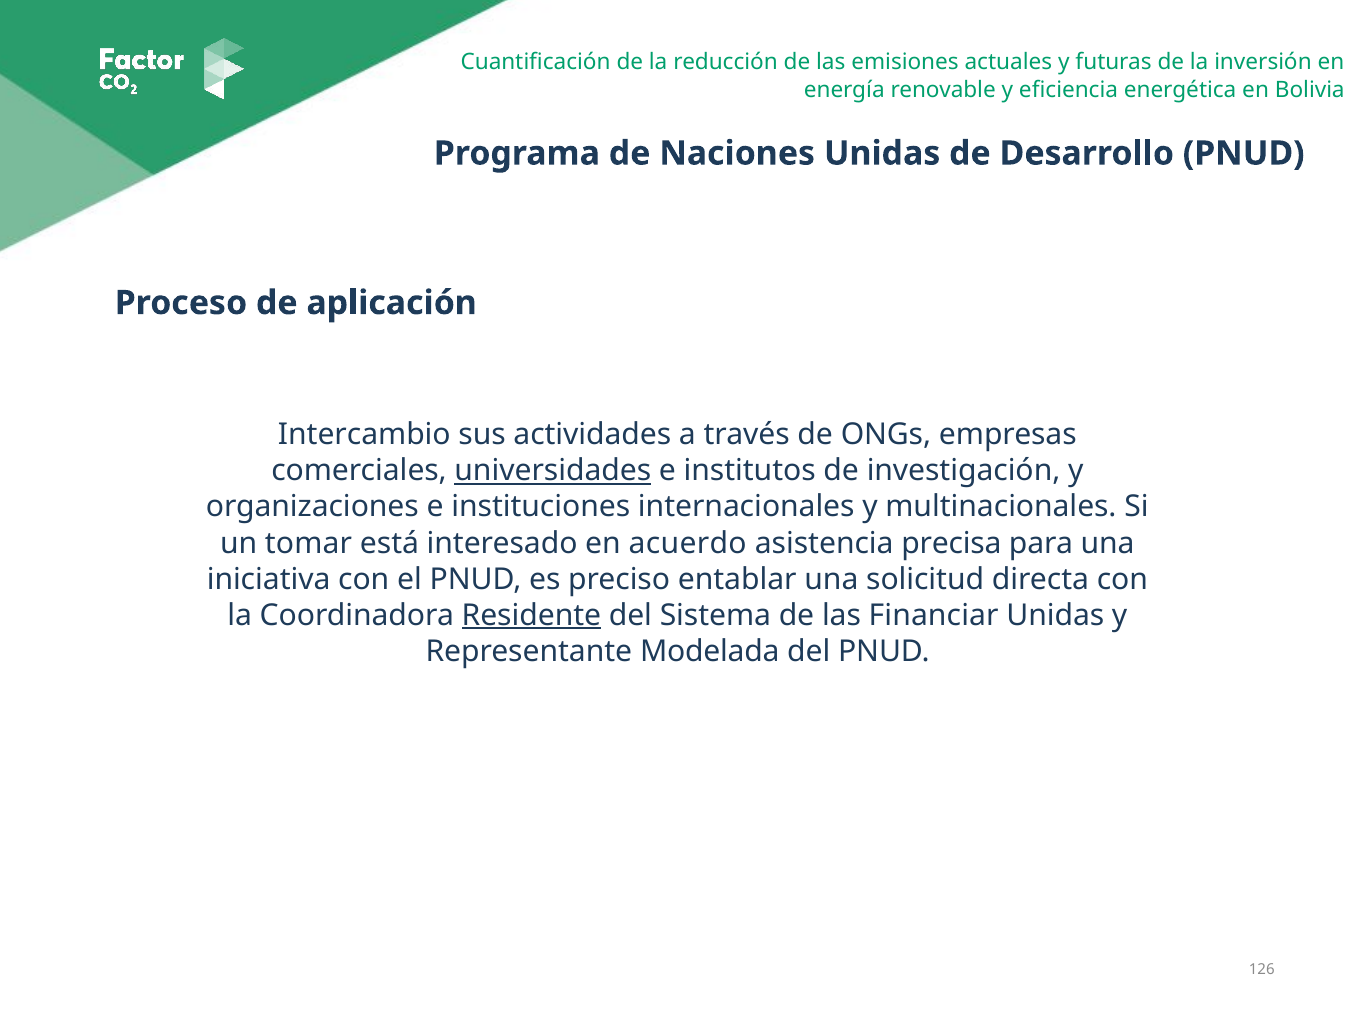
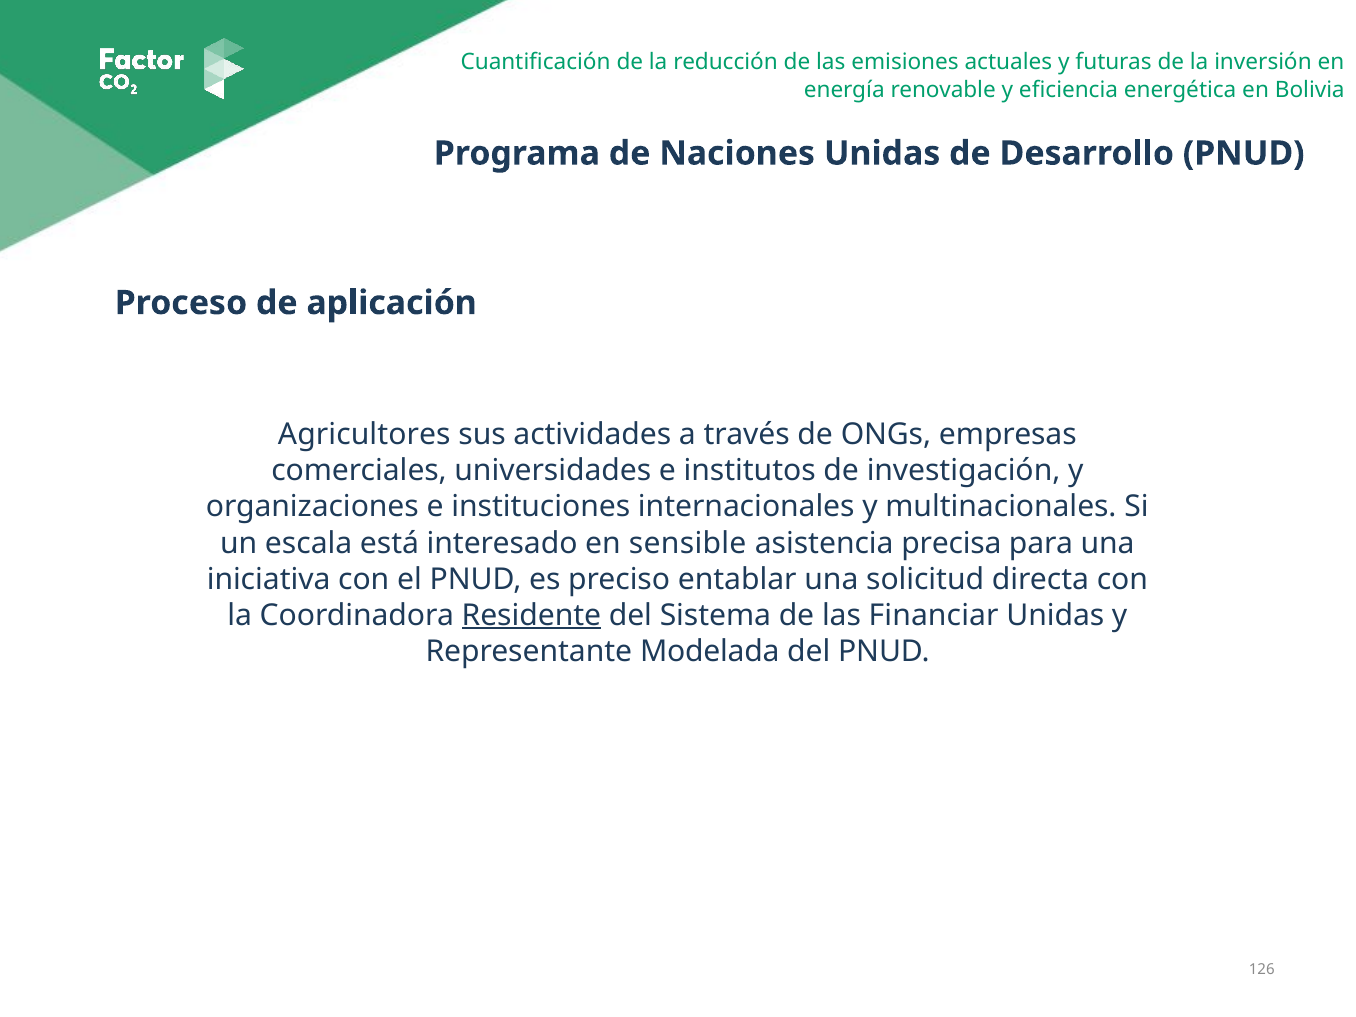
Intercambio: Intercambio -> Agricultores
universidades underline: present -> none
tomar: tomar -> escala
acuerdo: acuerdo -> sensible
